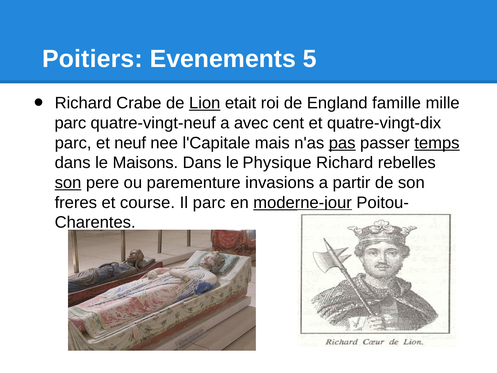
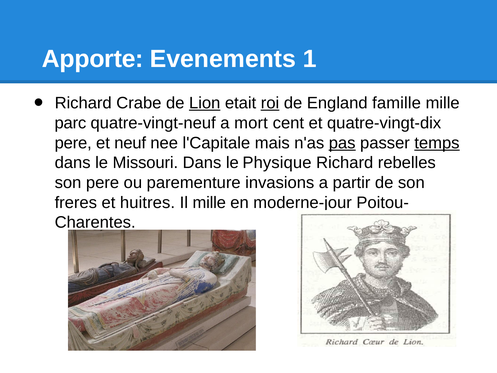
Poitiers: Poitiers -> Apporte
5: 5 -> 1
roi underline: none -> present
avec: avec -> mort
parc at (73, 143): parc -> pere
Maisons: Maisons -> Missouri
son at (68, 183) underline: present -> none
course: course -> huitres
Il parc: parc -> mille
moderne-jour underline: present -> none
